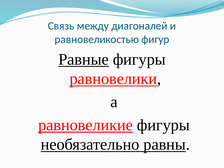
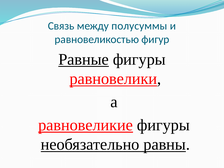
диагоналей: диагоналей -> полусуммы
